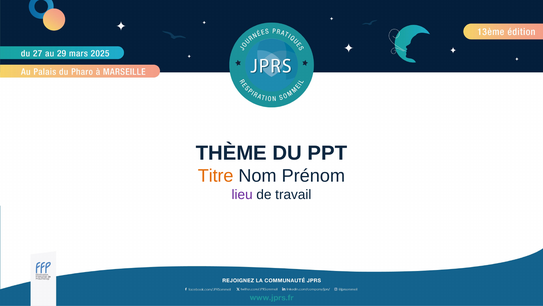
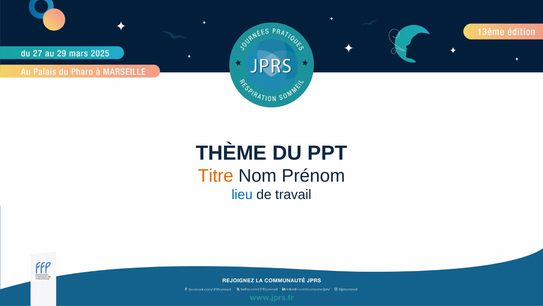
lieu colour: purple -> blue
